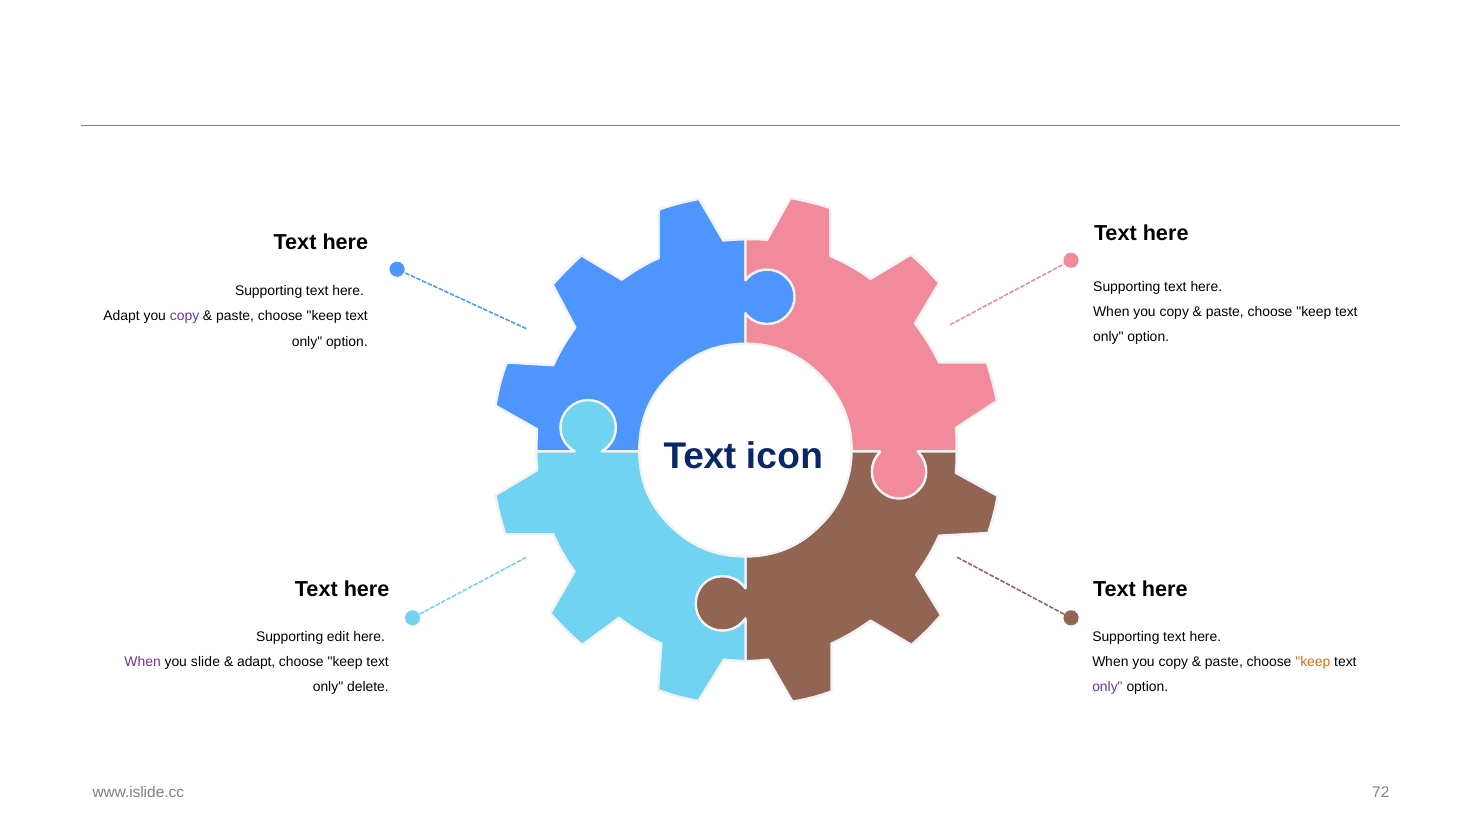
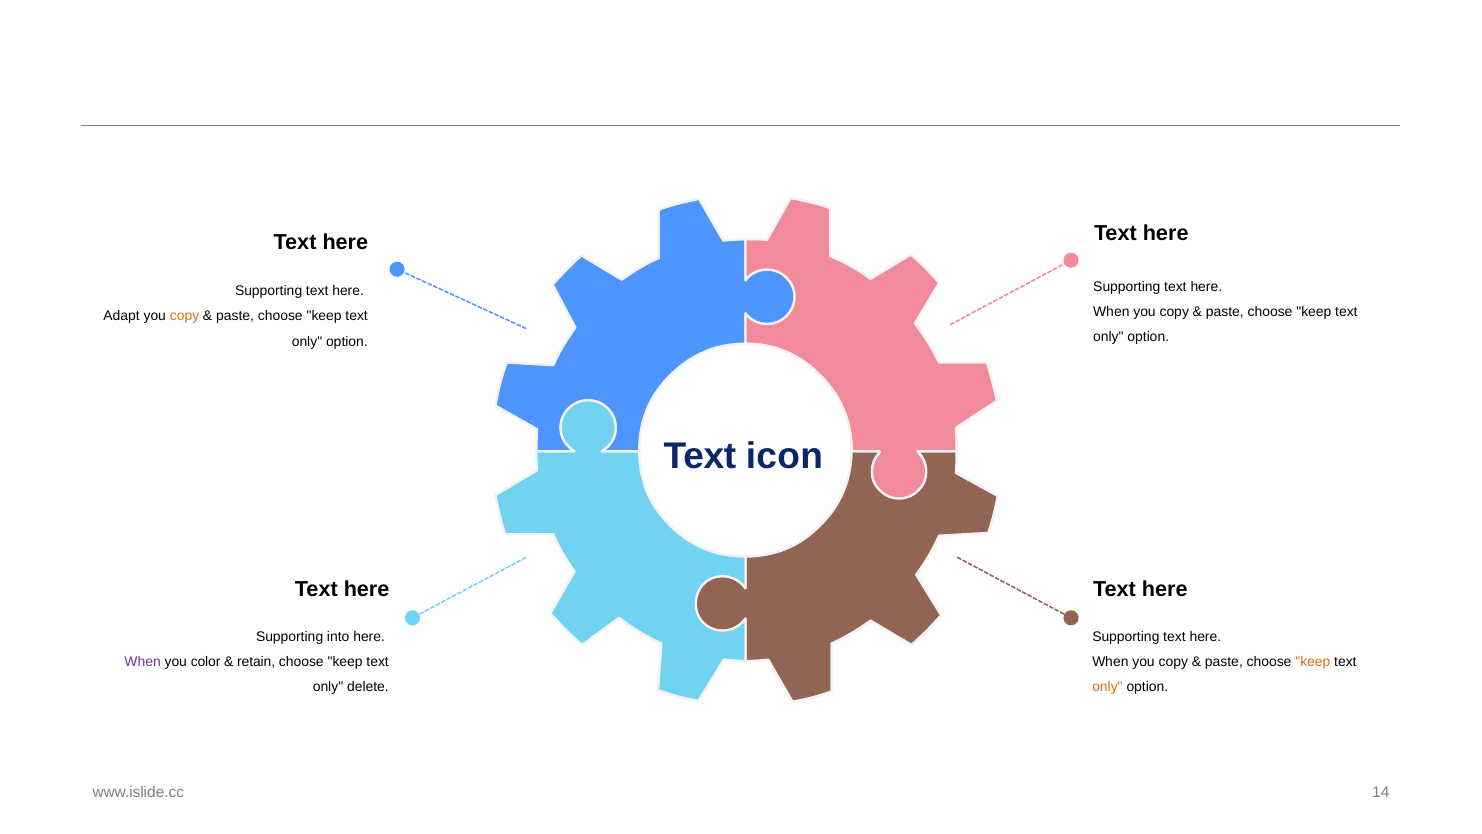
copy at (185, 316) colour: purple -> orange
edit: edit -> into
slide: slide -> color
adapt at (256, 662): adapt -> retain
only at (1107, 687) colour: purple -> orange
72: 72 -> 14
